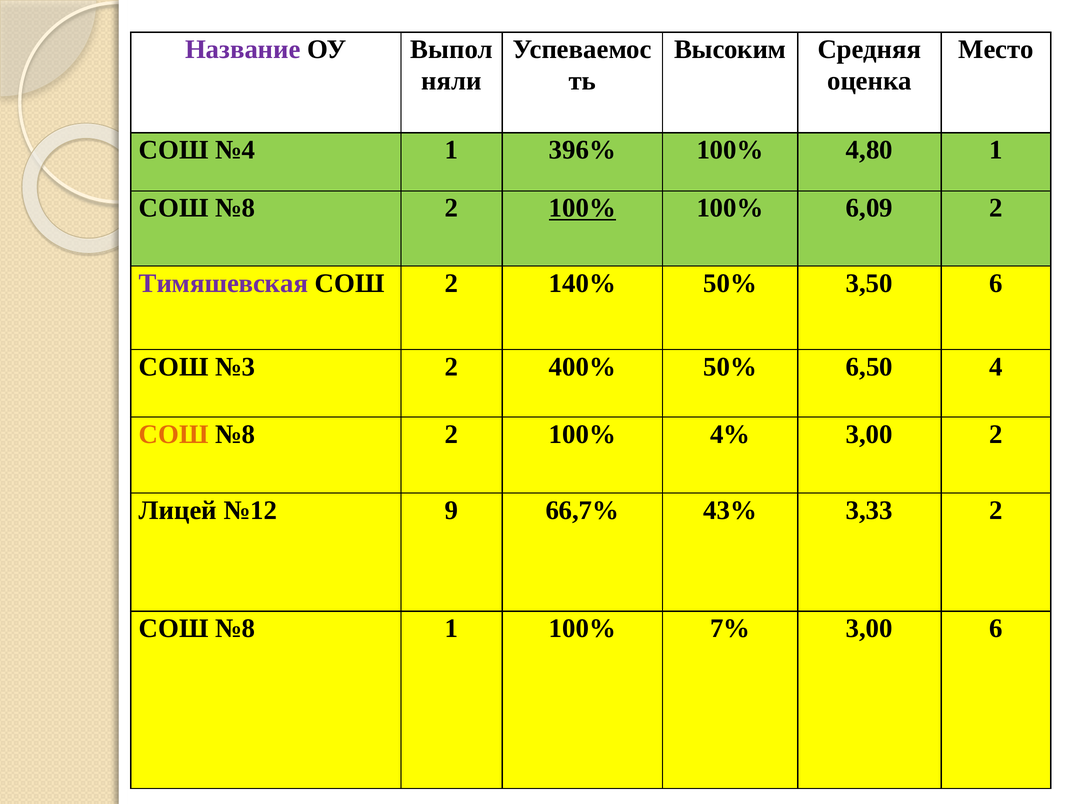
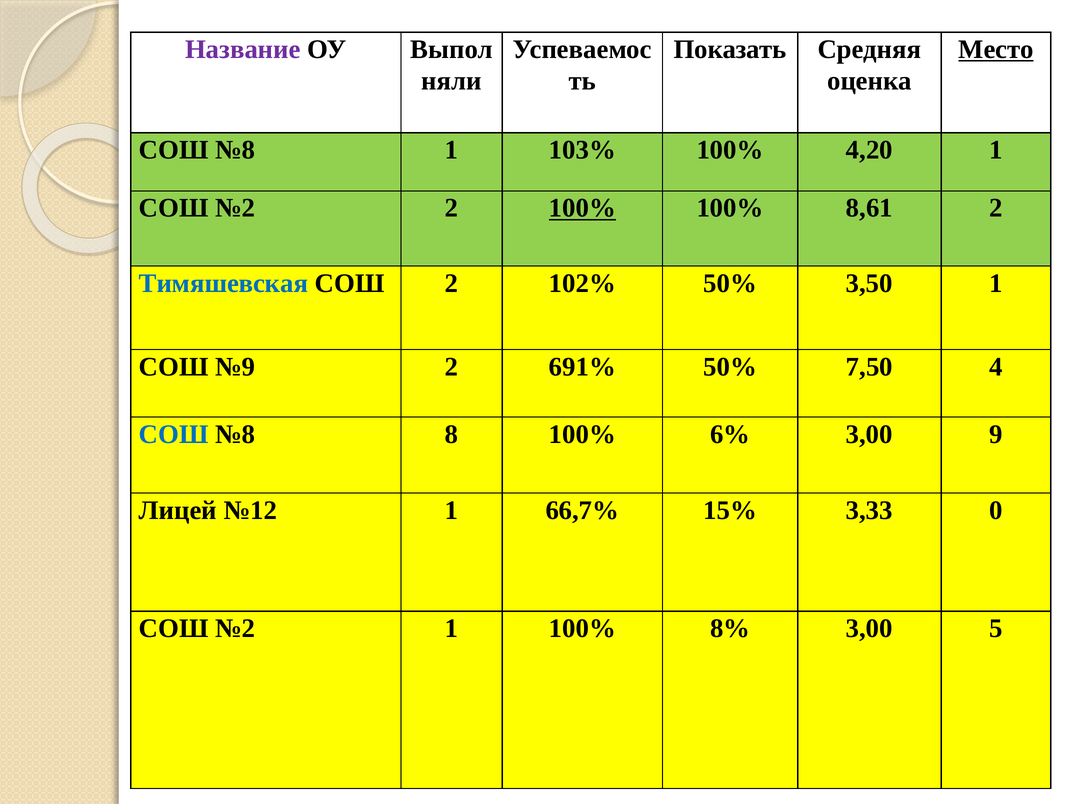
Высоким: Высоким -> Показать
Место underline: none -> present
№4 at (235, 150): №4 -> №8
396%: 396% -> 103%
4,80: 4,80 -> 4,20
№8 at (235, 208): №8 -> №2
6,09: 6,09 -> 8,61
Тимяшевская colour: purple -> blue
140%: 140% -> 102%
3,50 6: 6 -> 1
№3: №3 -> №9
400%: 400% -> 691%
6,50: 6,50 -> 7,50
СОШ at (174, 434) colour: orange -> blue
2 at (452, 434): 2 -> 8
4%: 4% -> 6%
3,00 2: 2 -> 9
№12 9: 9 -> 1
43%: 43% -> 15%
3,33 2: 2 -> 0
№8 at (235, 628): №8 -> №2
7%: 7% -> 8%
3,00 6: 6 -> 5
